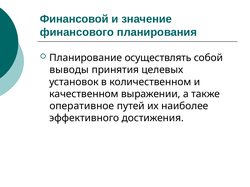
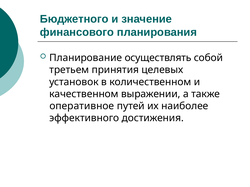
Финансовой: Финансовой -> Бюджетного
выводы: выводы -> третьем
